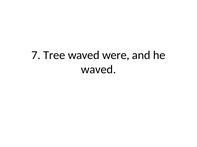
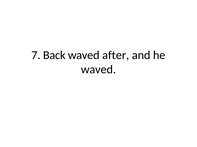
Tree: Tree -> Back
were: were -> after
